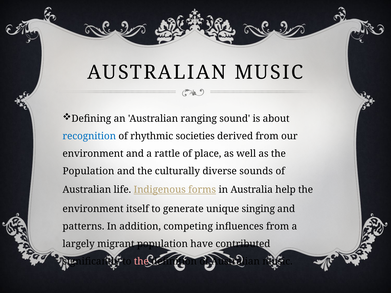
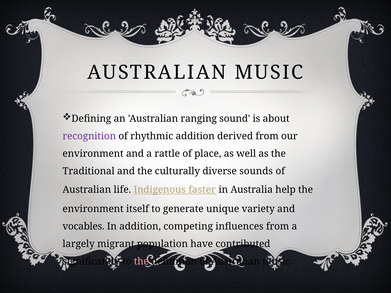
recognition colour: blue -> purple
rhythmic societies: societies -> addition
Population at (89, 171): Population -> Traditional
forms: forms -> faster
singing: singing -> variety
patterns: patterns -> vocables
